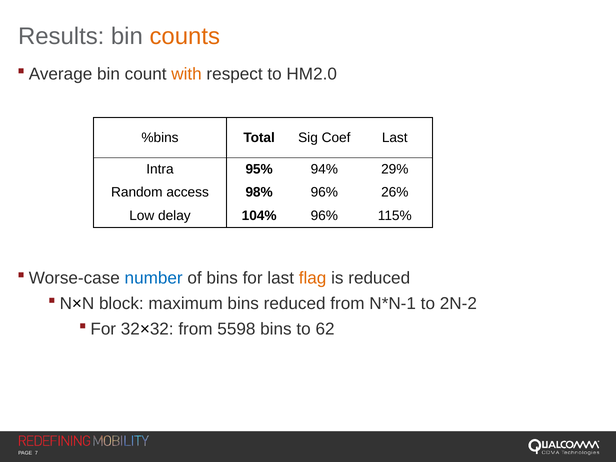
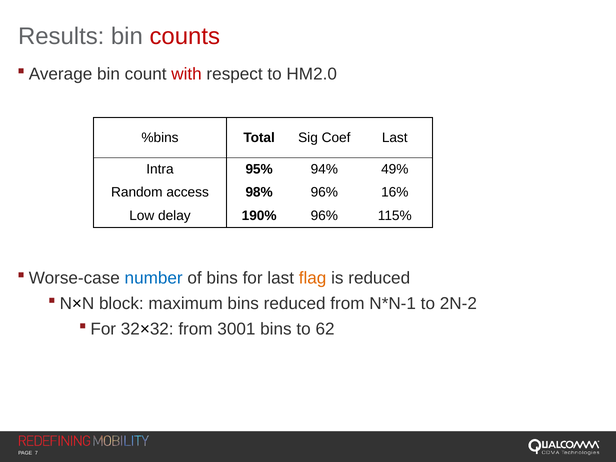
counts colour: orange -> red
with colour: orange -> red
29%: 29% -> 49%
26%: 26% -> 16%
104%: 104% -> 190%
5598: 5598 -> 3001
